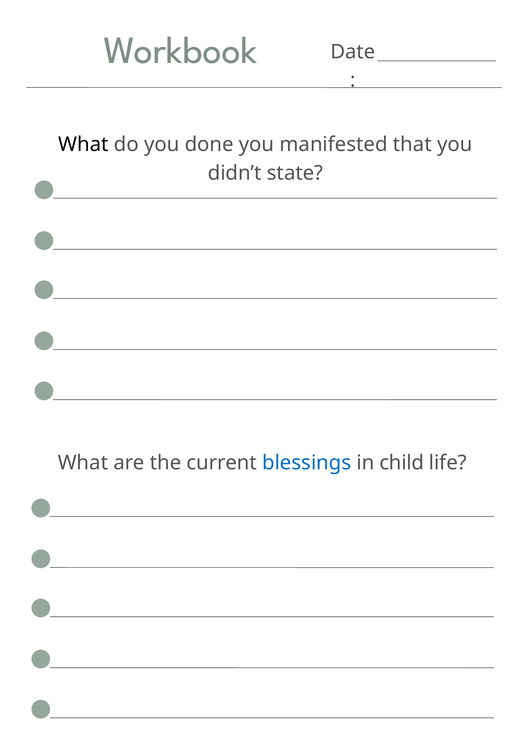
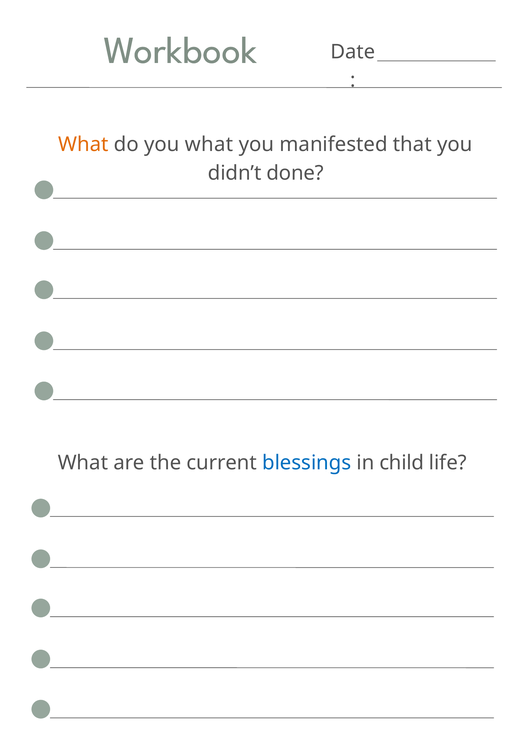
What at (83, 144) colour: black -> orange
you done: done -> what
state: state -> done
